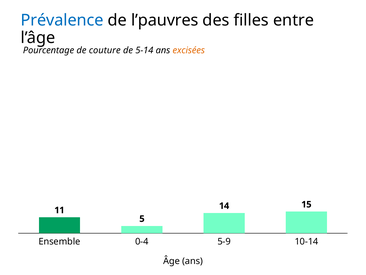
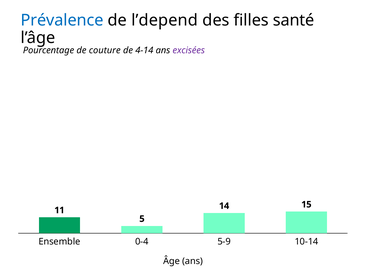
l’pauvres: l’pauvres -> l’depend
entre: entre -> santé
5-14: 5-14 -> 4-14
excisées colour: orange -> purple
